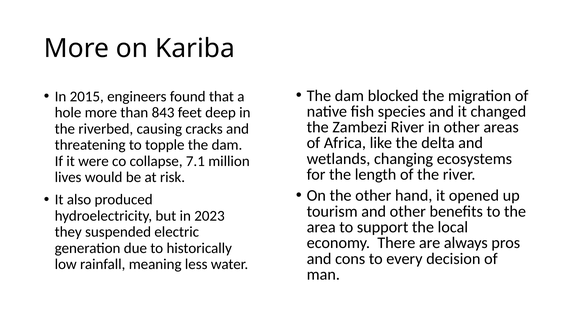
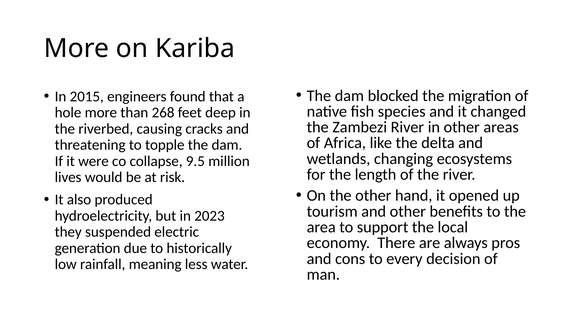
843: 843 -> 268
7.1: 7.1 -> 9.5
